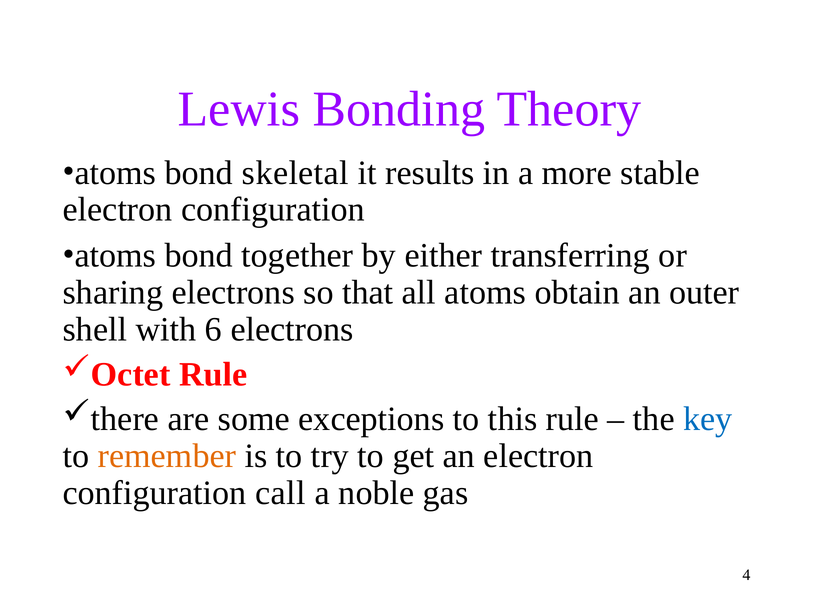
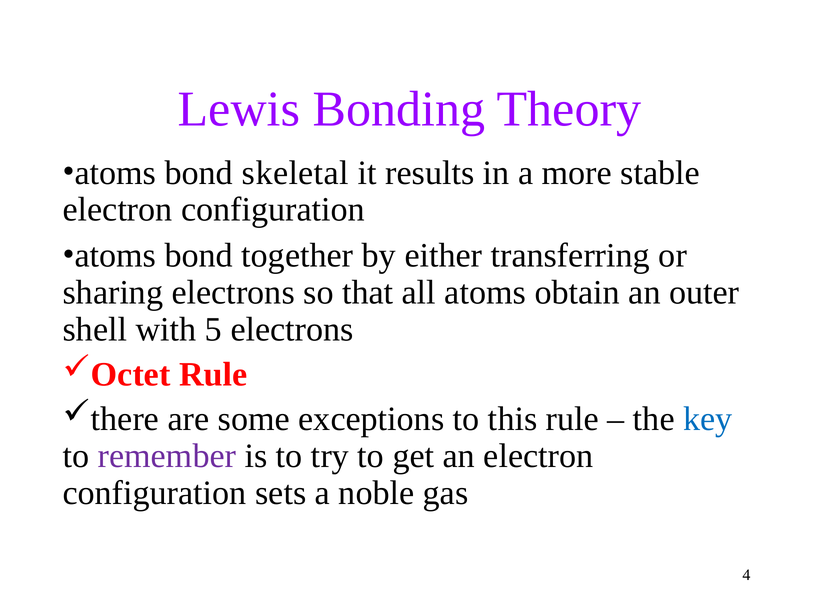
6: 6 -> 5
remember colour: orange -> purple
call: call -> sets
